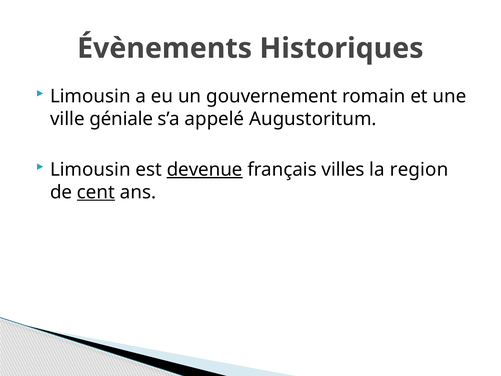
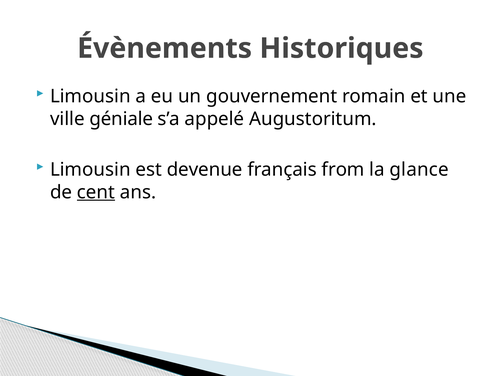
devenue underline: present -> none
villes: villes -> from
region: region -> glance
